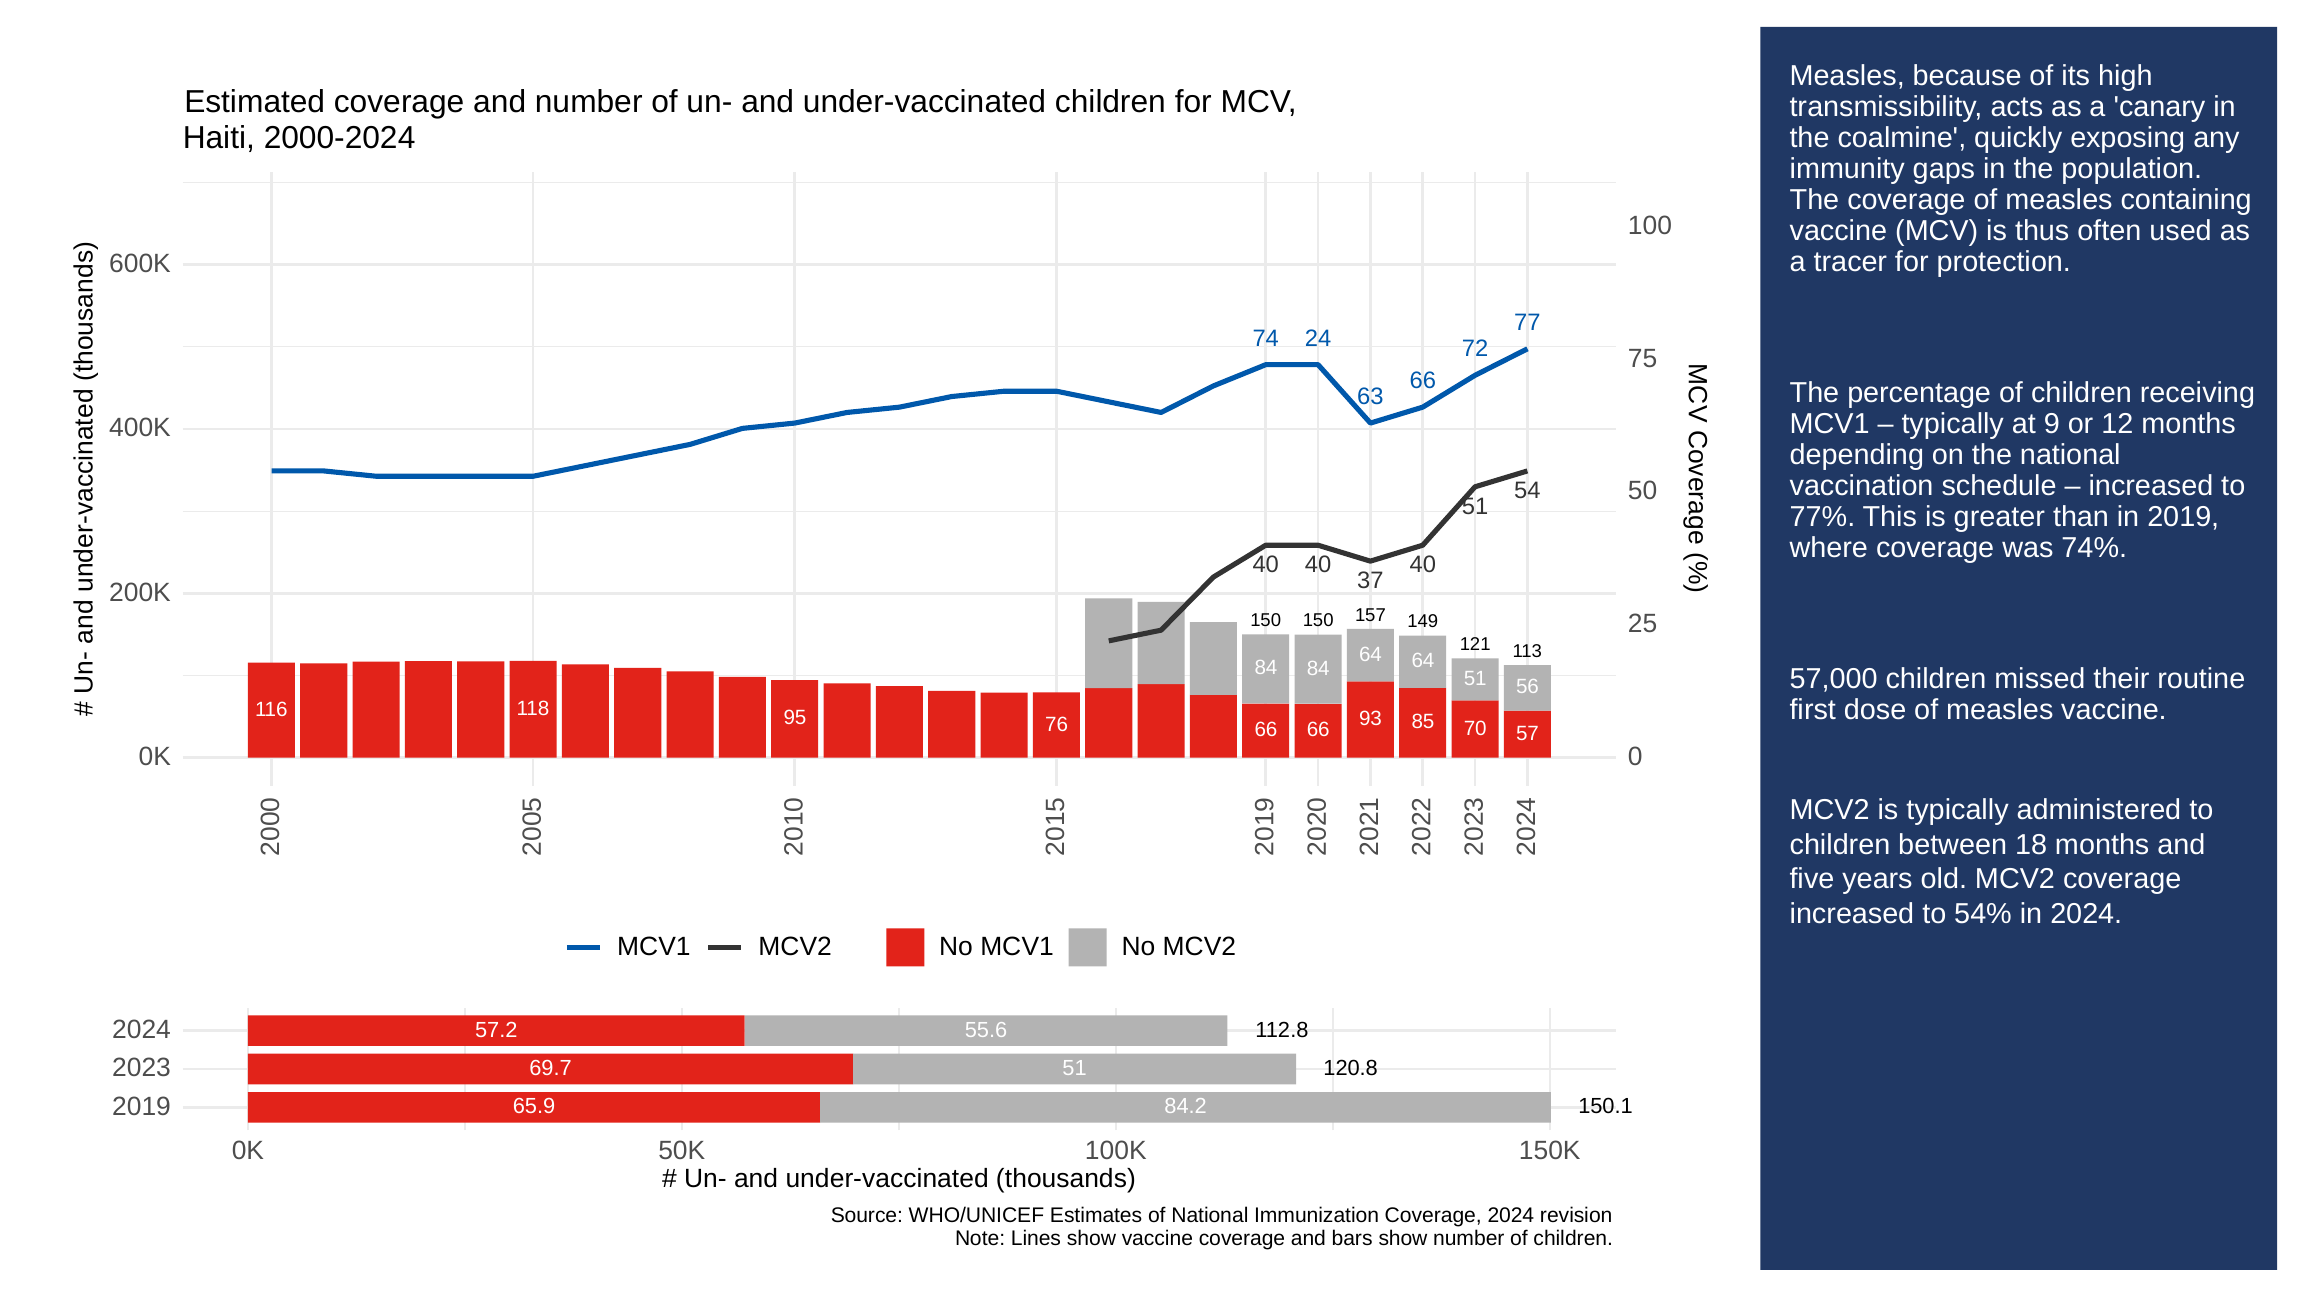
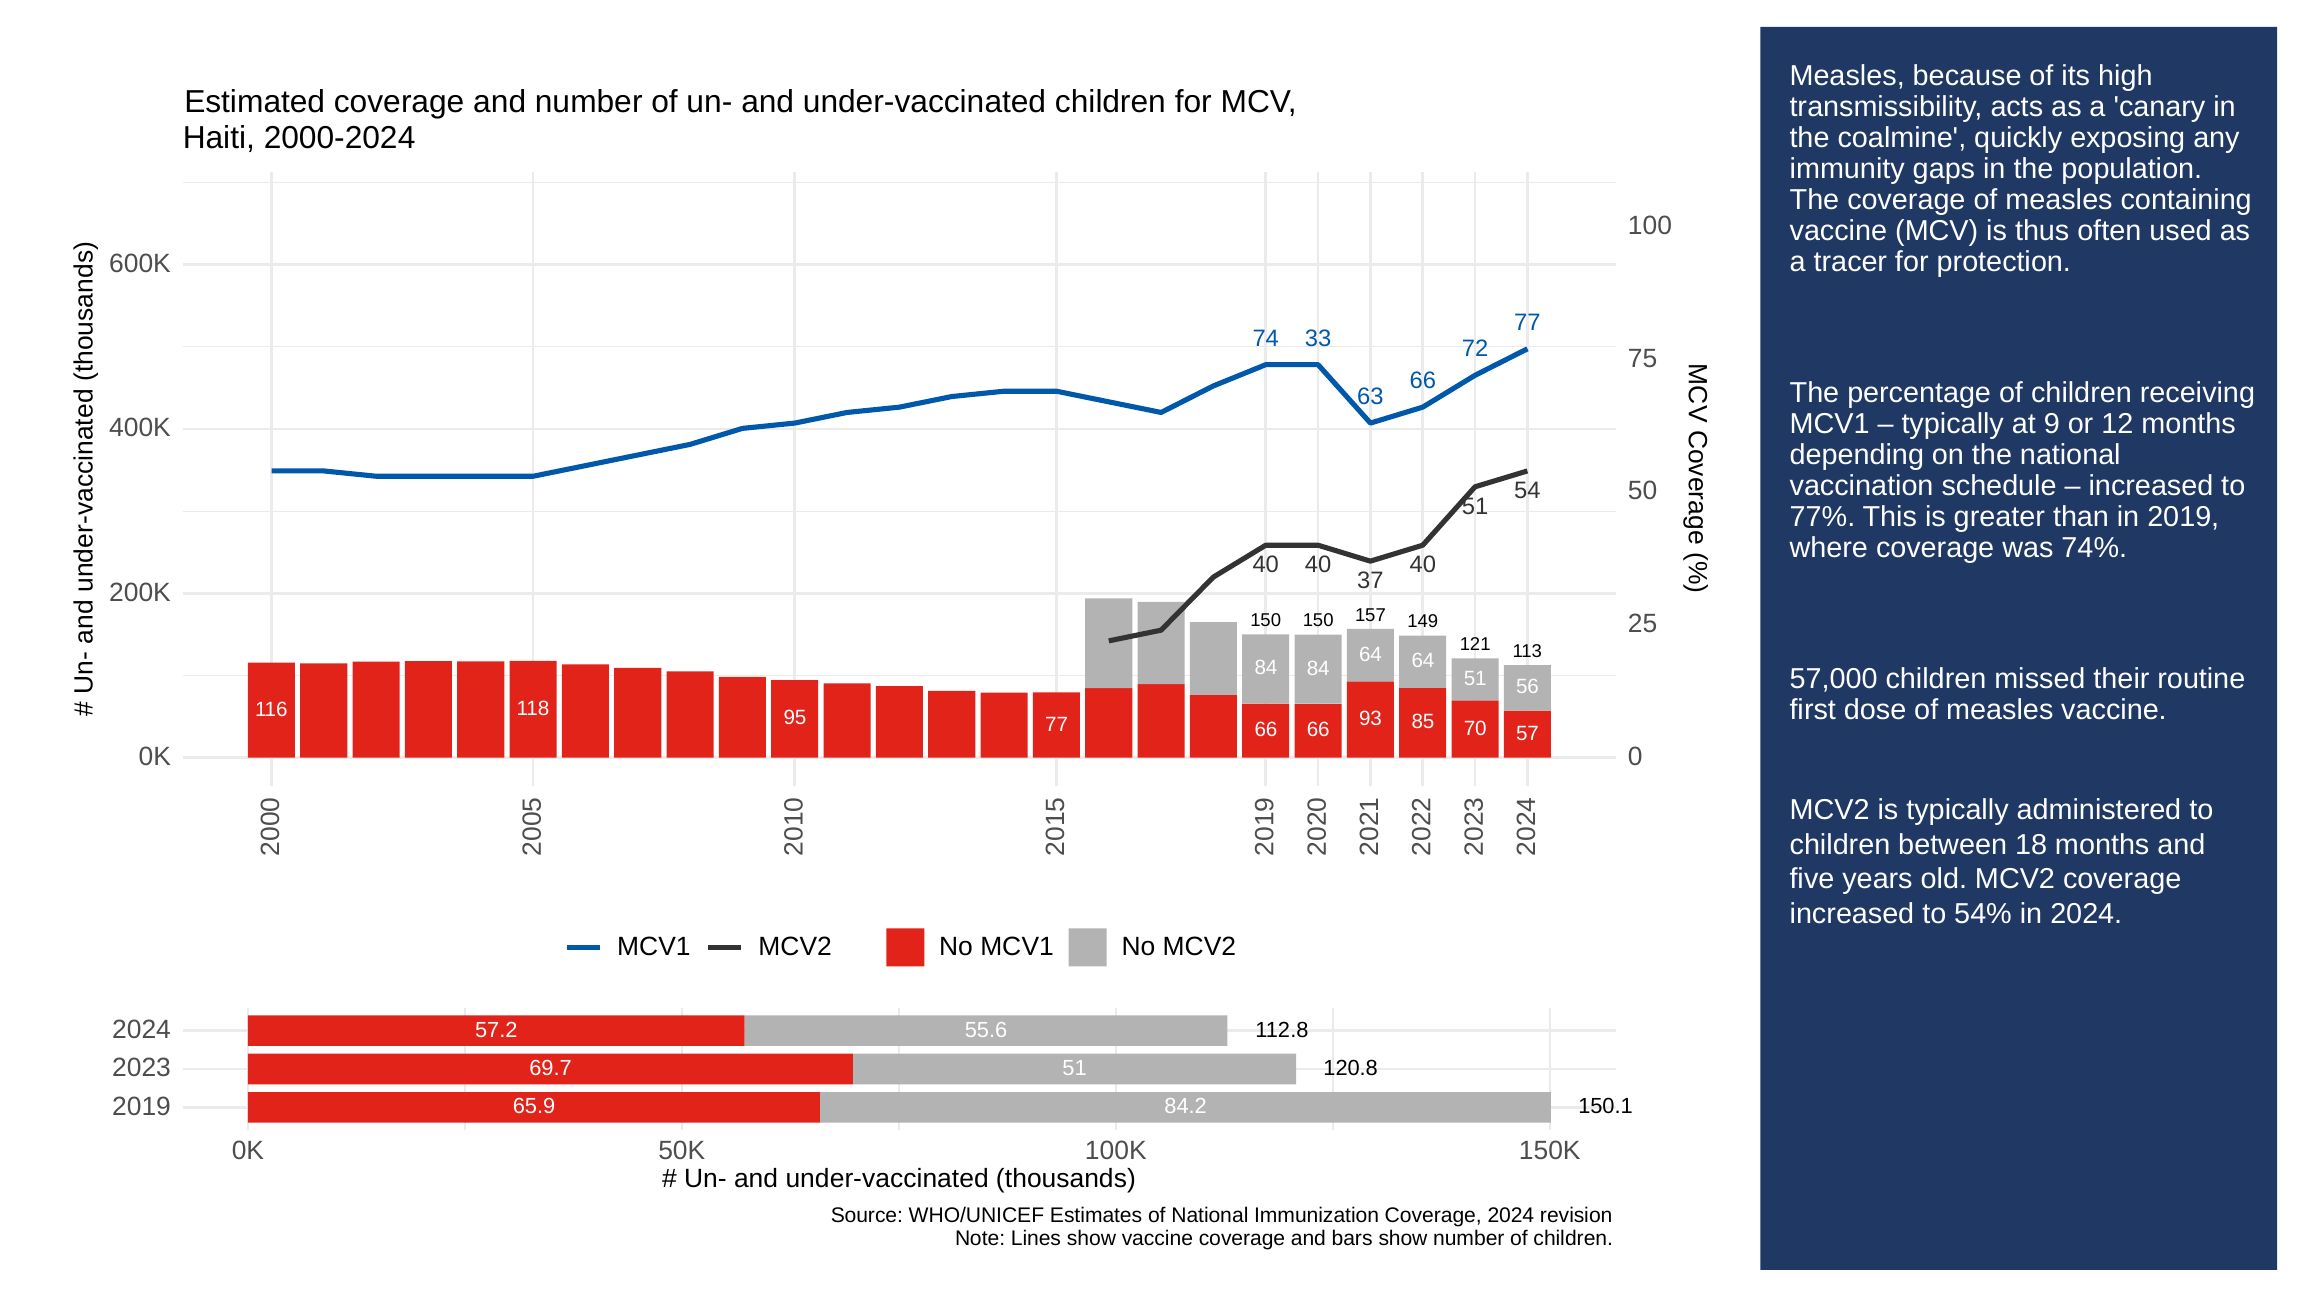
24: 24 -> 33
95 76: 76 -> 77
